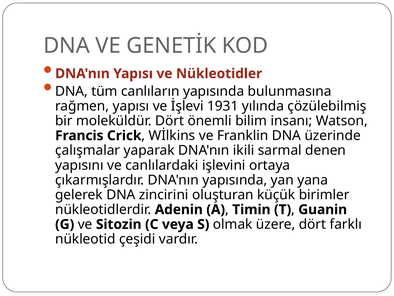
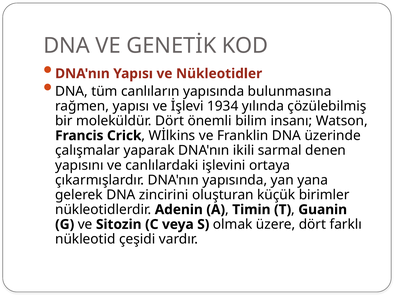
1931: 1931 -> 1934
